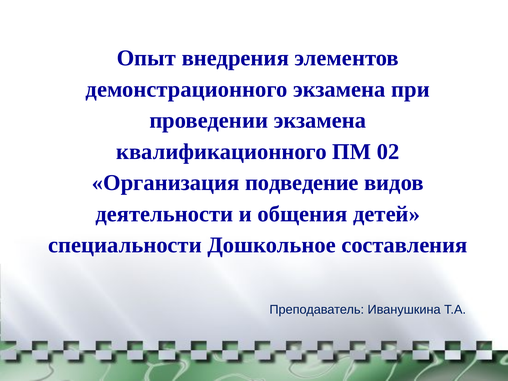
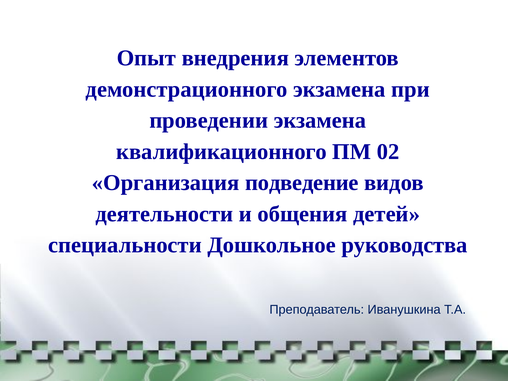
составления: составления -> руководства
